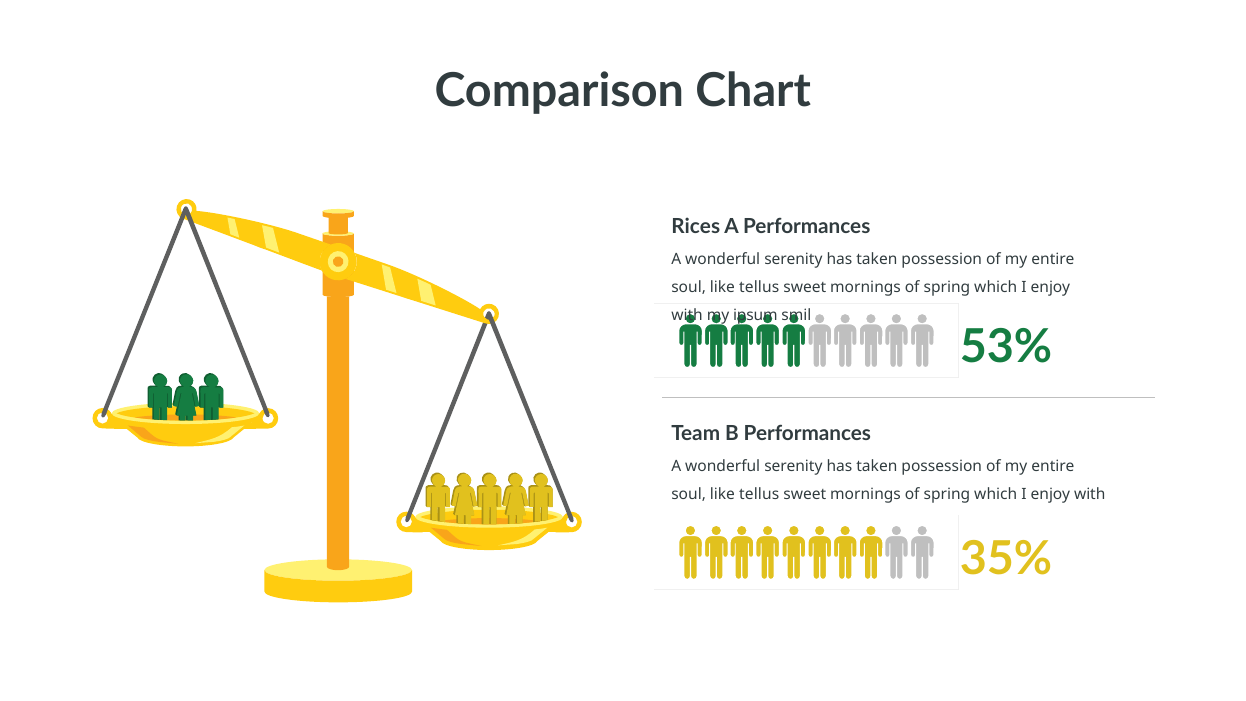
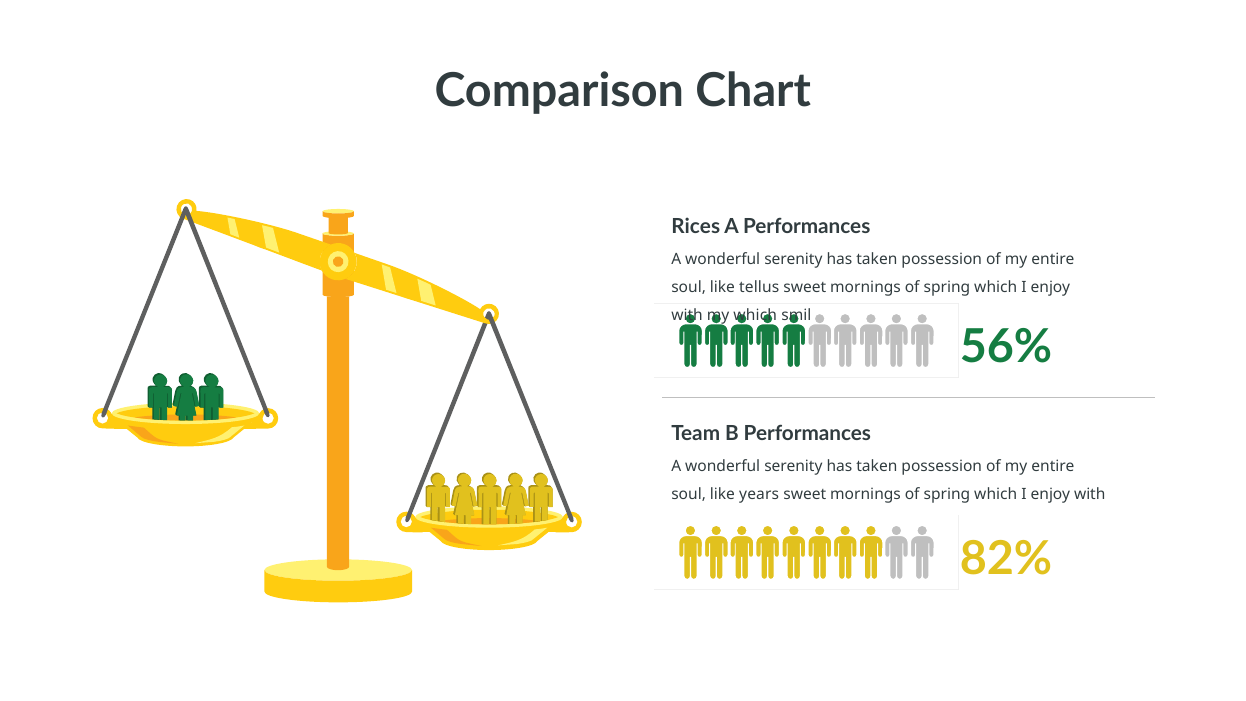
my ipsum: ipsum -> which
53%: 53% -> 56%
tellus at (759, 494): tellus -> years
35%: 35% -> 82%
